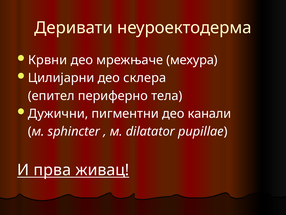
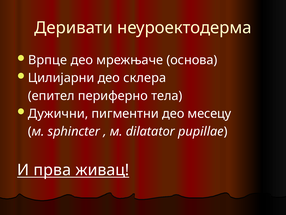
Крвни: Крвни -> Врпце
мехура: мехура -> основа
канали: канали -> месецу
